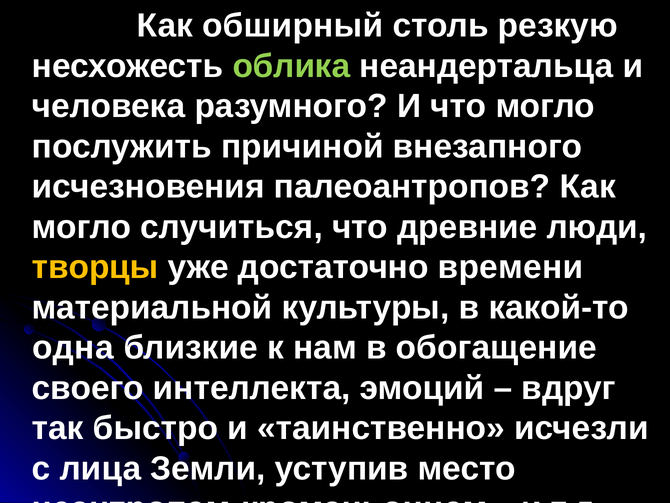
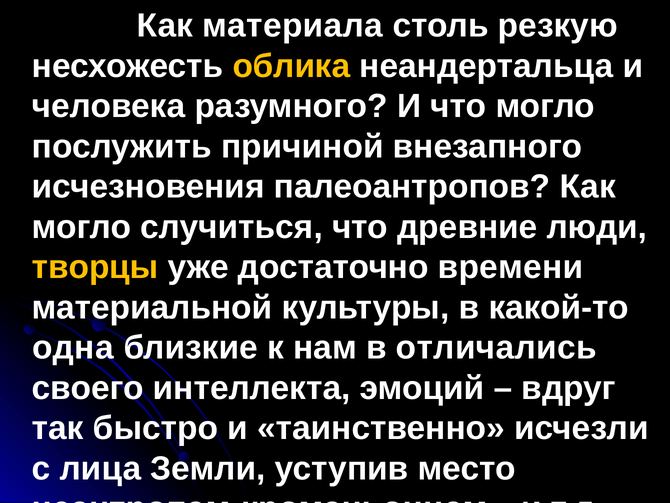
обширный: обширный -> материала
облика colour: light green -> yellow
обогащение: обогащение -> отличались
